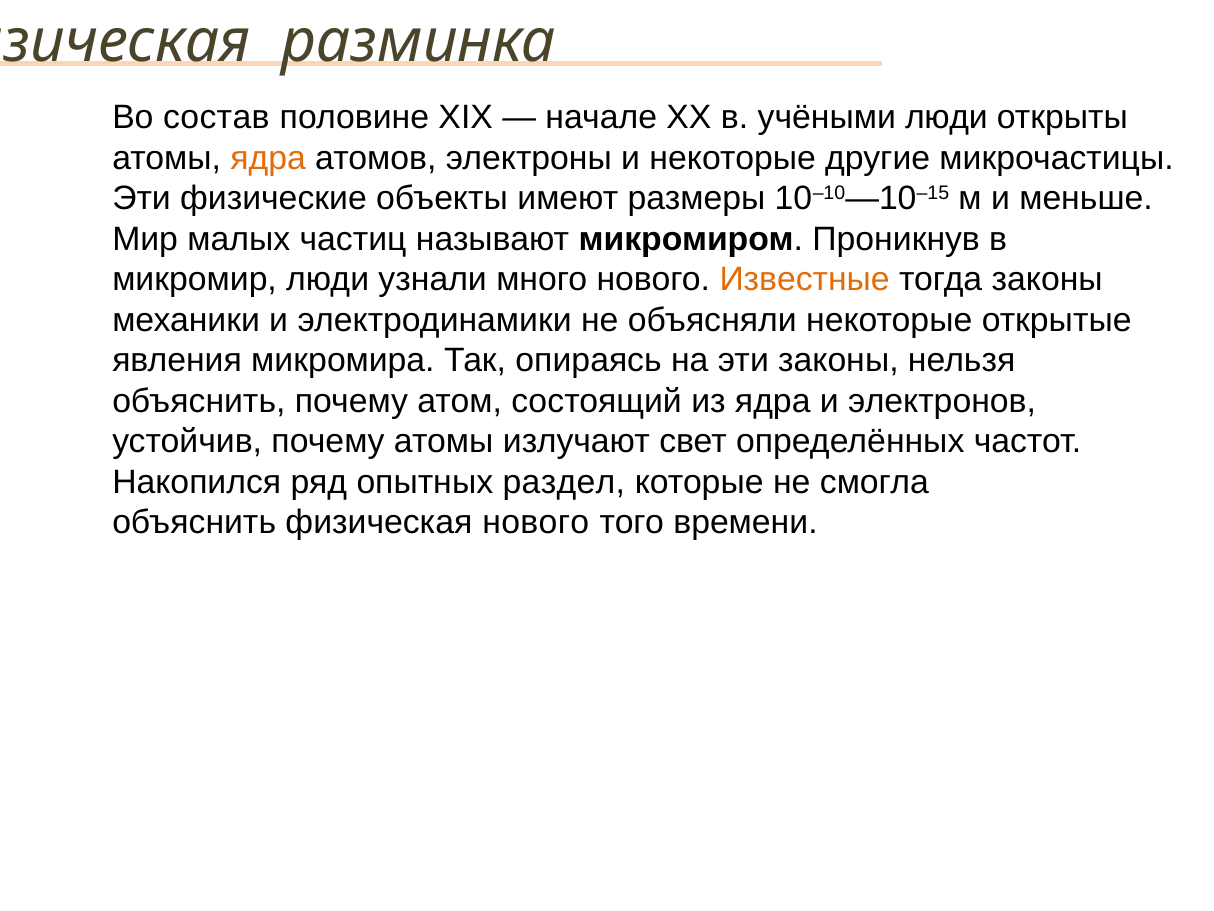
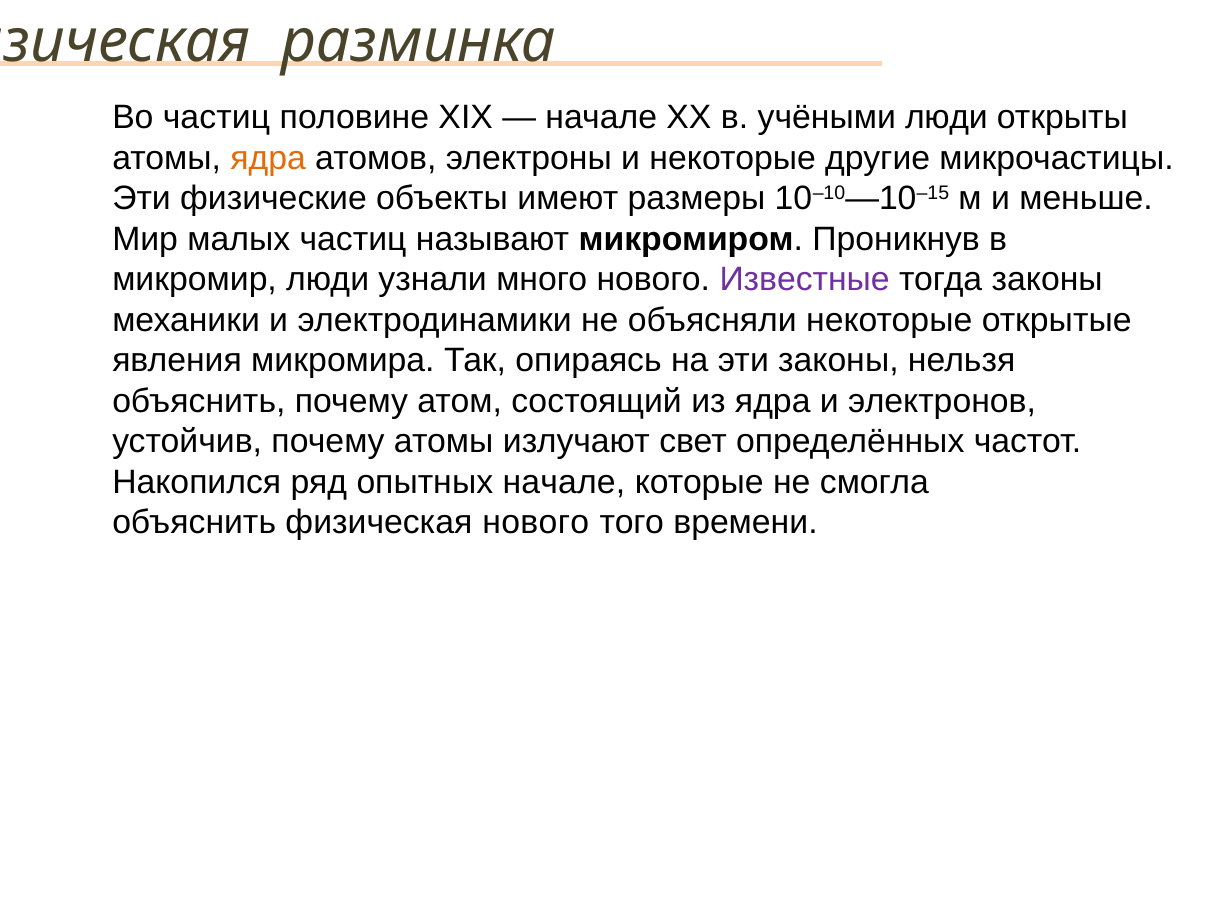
Во состав: состав -> частиц
Известные colour: orange -> purple
опытных раздел: раздел -> начале
